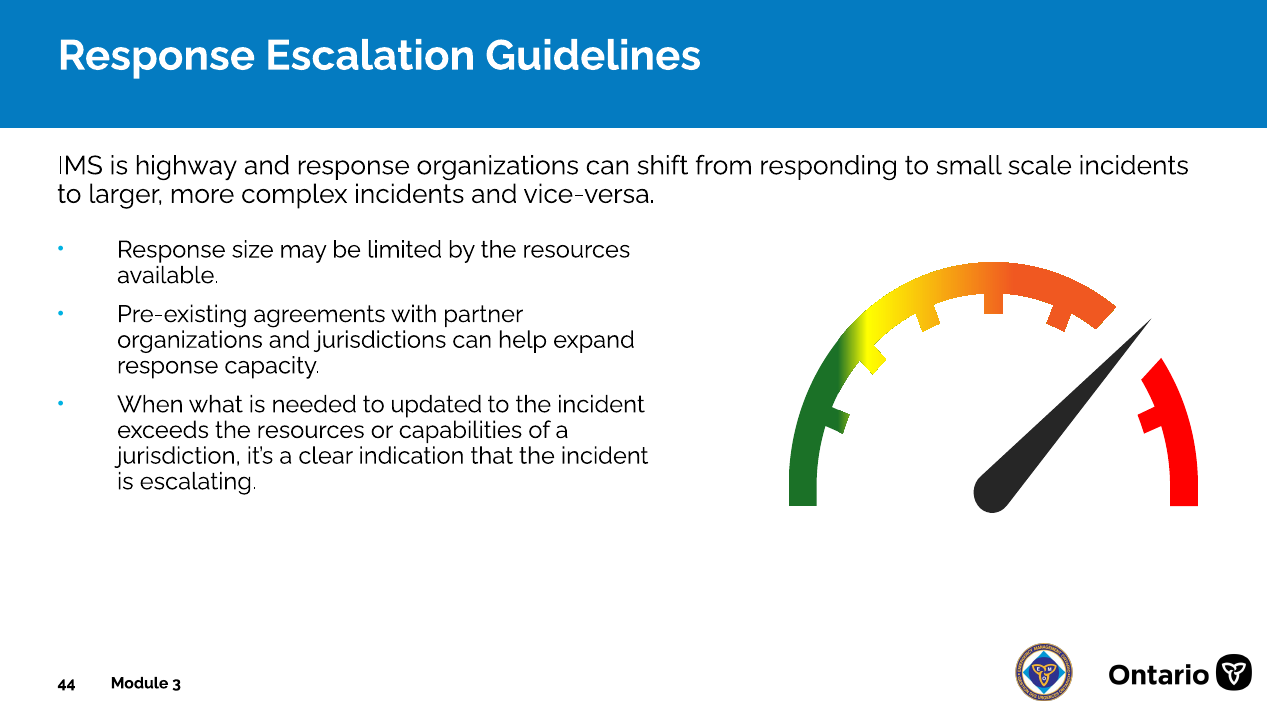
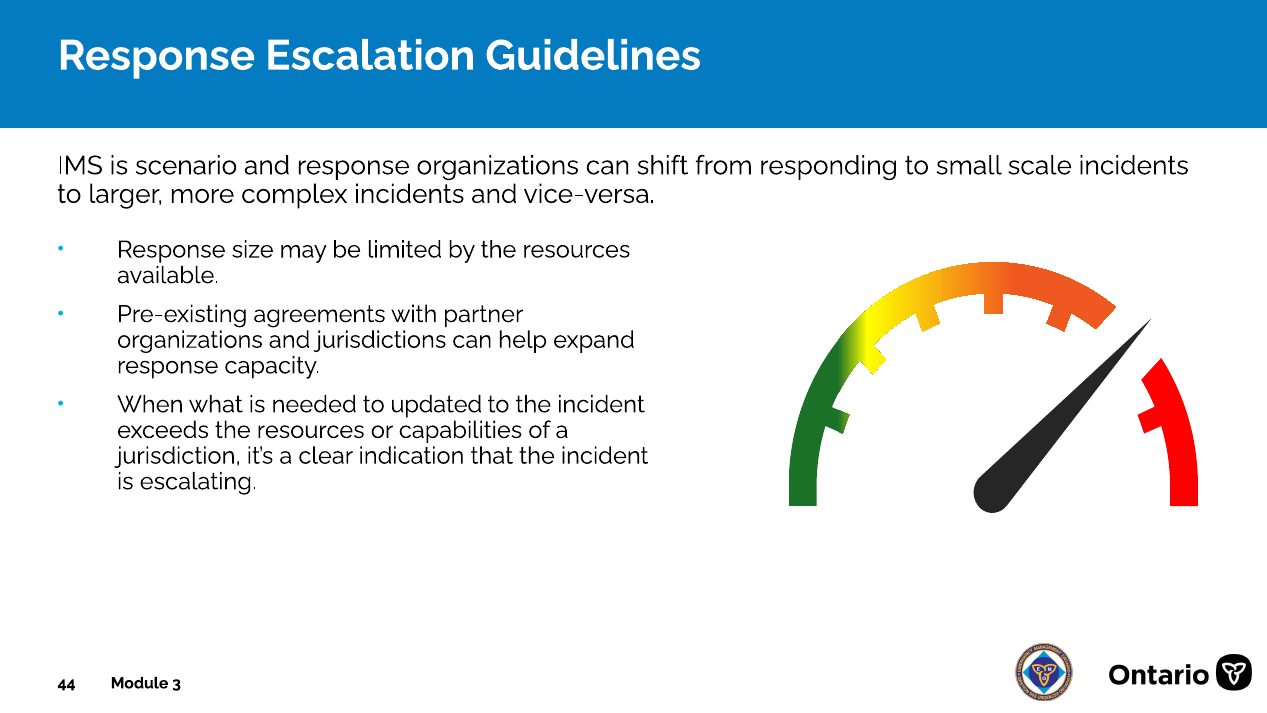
highway: highway -> scenario
